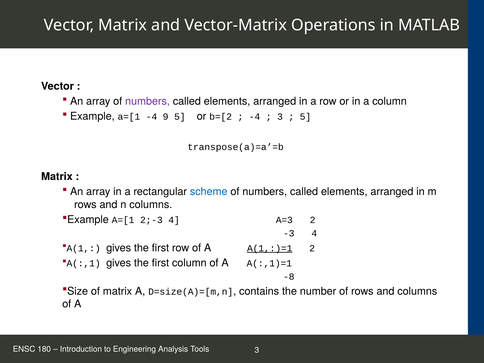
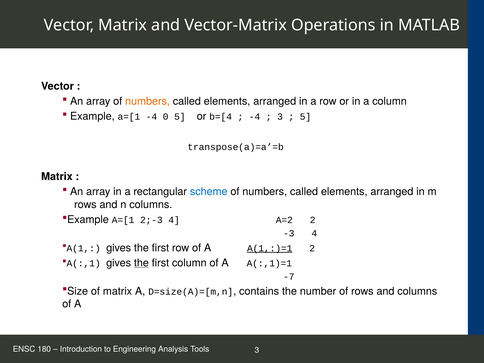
numbers at (148, 101) colour: purple -> orange
9: 9 -> 0
b=[2: b=[2 -> b=[4
A=3: A=3 -> A=2
the at (141, 263) underline: none -> present
-8: -8 -> -7
